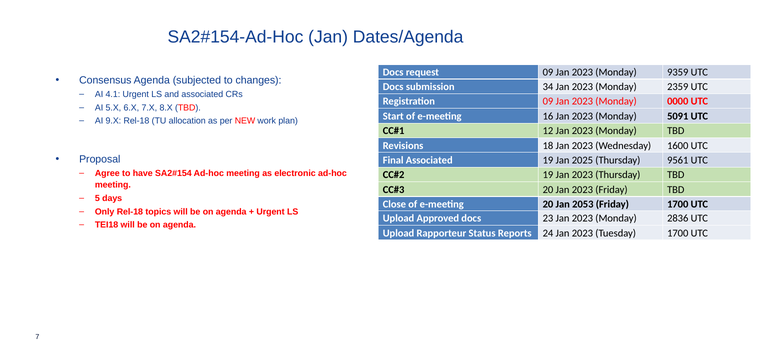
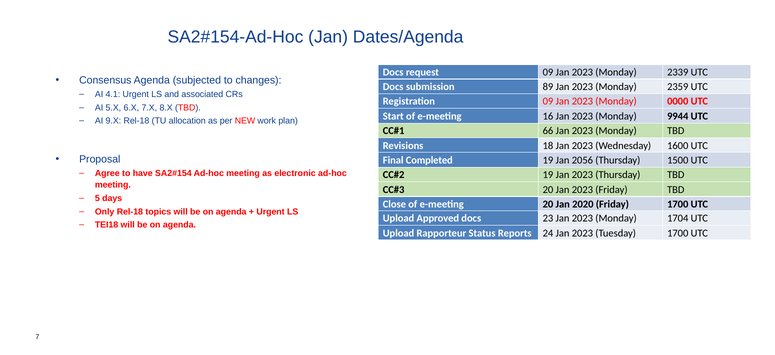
9359: 9359 -> 2339
34: 34 -> 89
5091: 5091 -> 9944
12: 12 -> 66
Final Associated: Associated -> Completed
2025: 2025 -> 2056
9561: 9561 -> 1500
2053: 2053 -> 2020
2836: 2836 -> 1704
